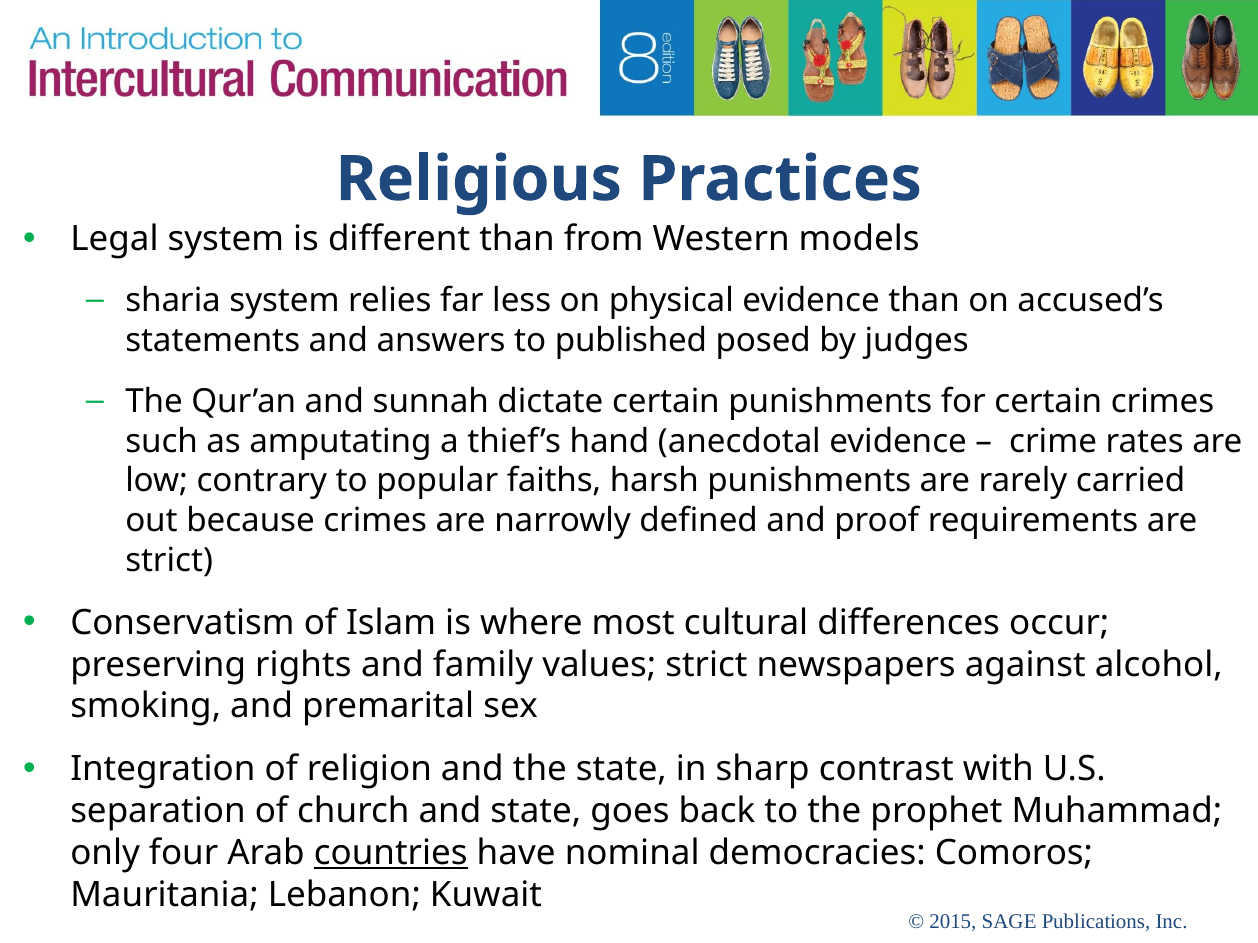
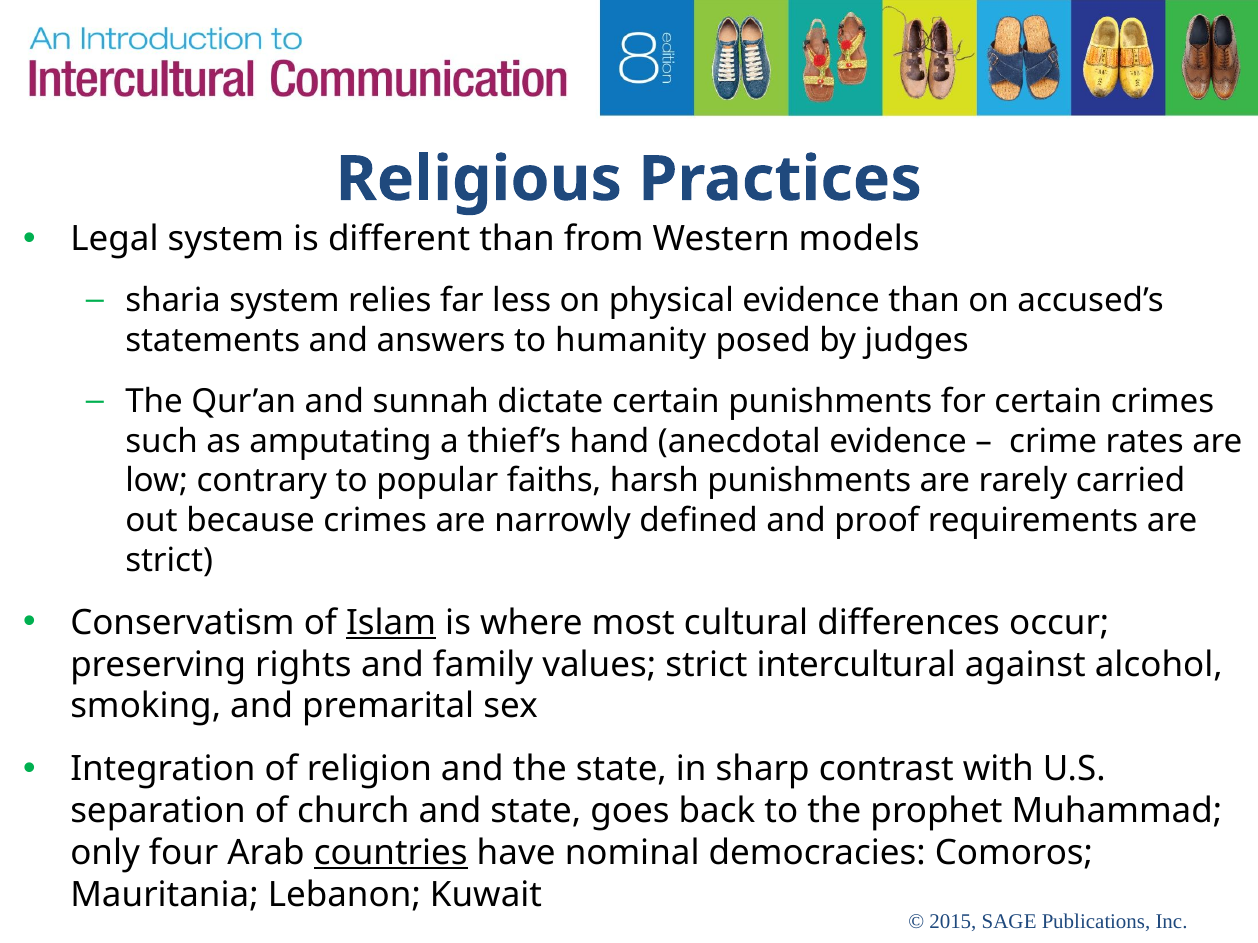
published: published -> humanity
Islam underline: none -> present
newspapers: newspapers -> intercultural
